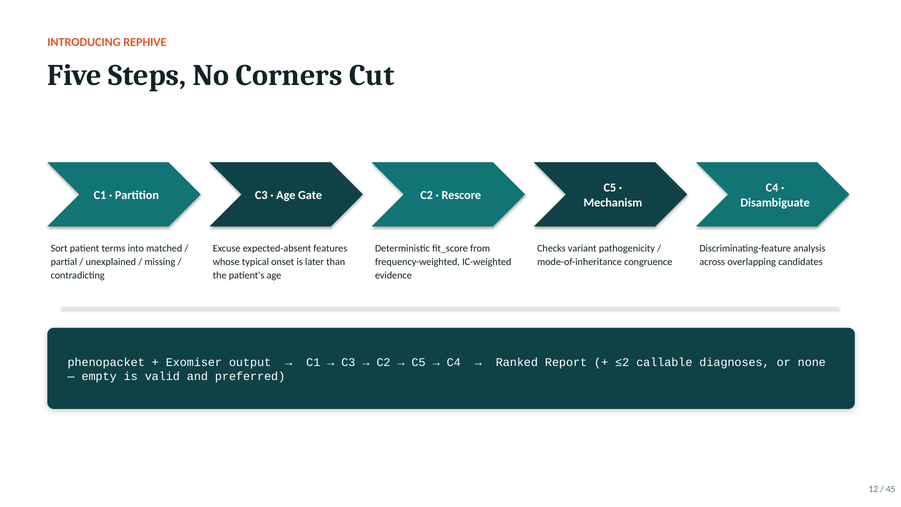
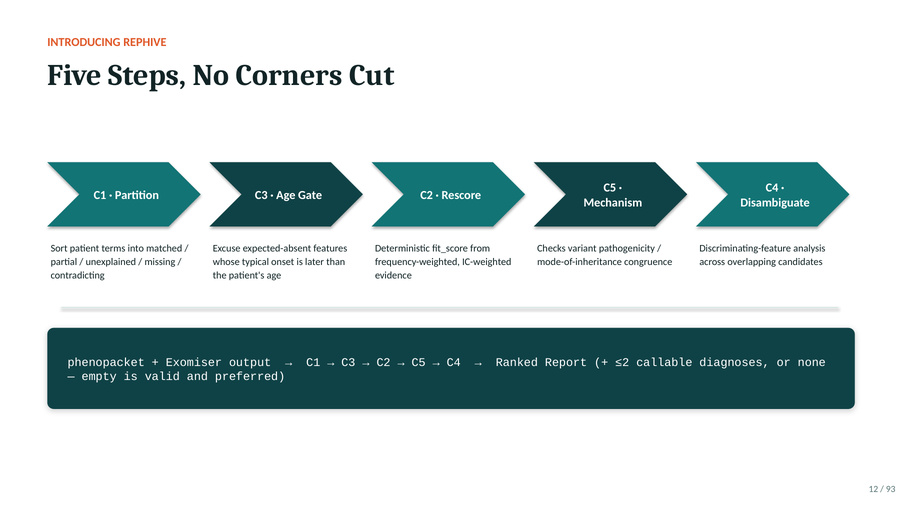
45: 45 -> 93
